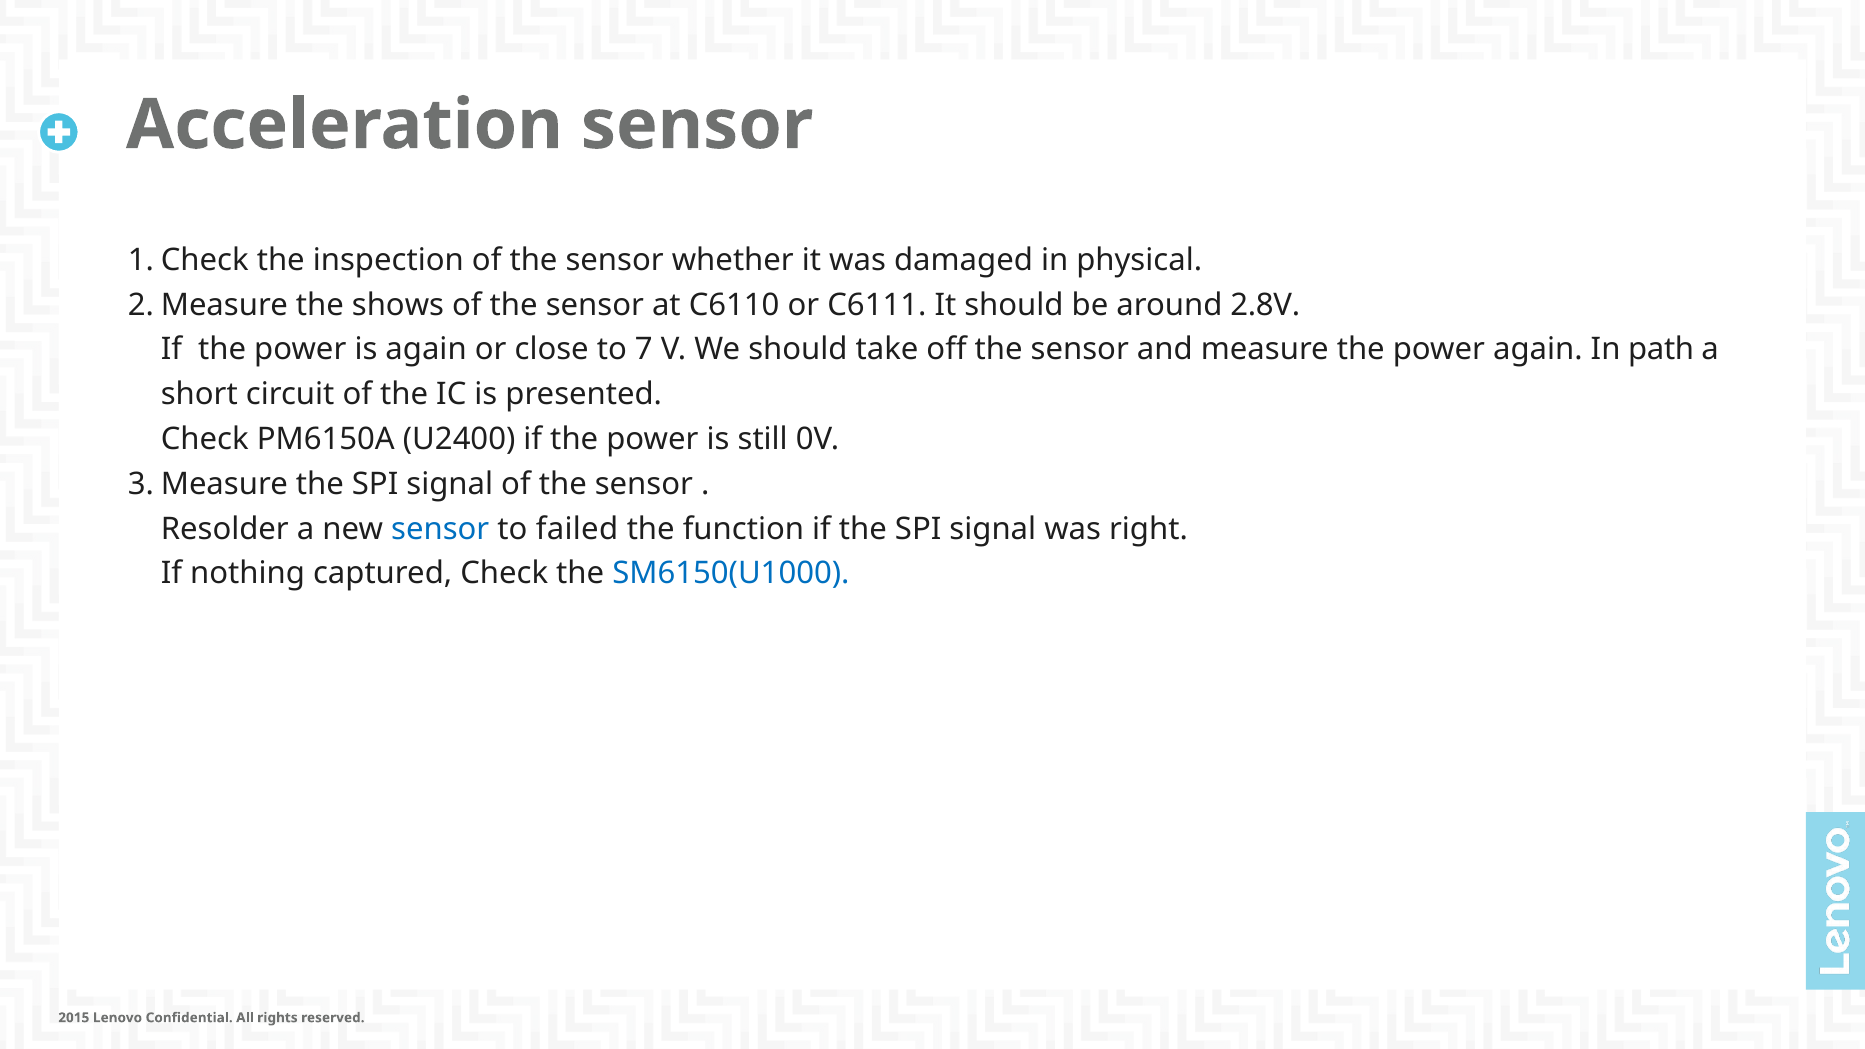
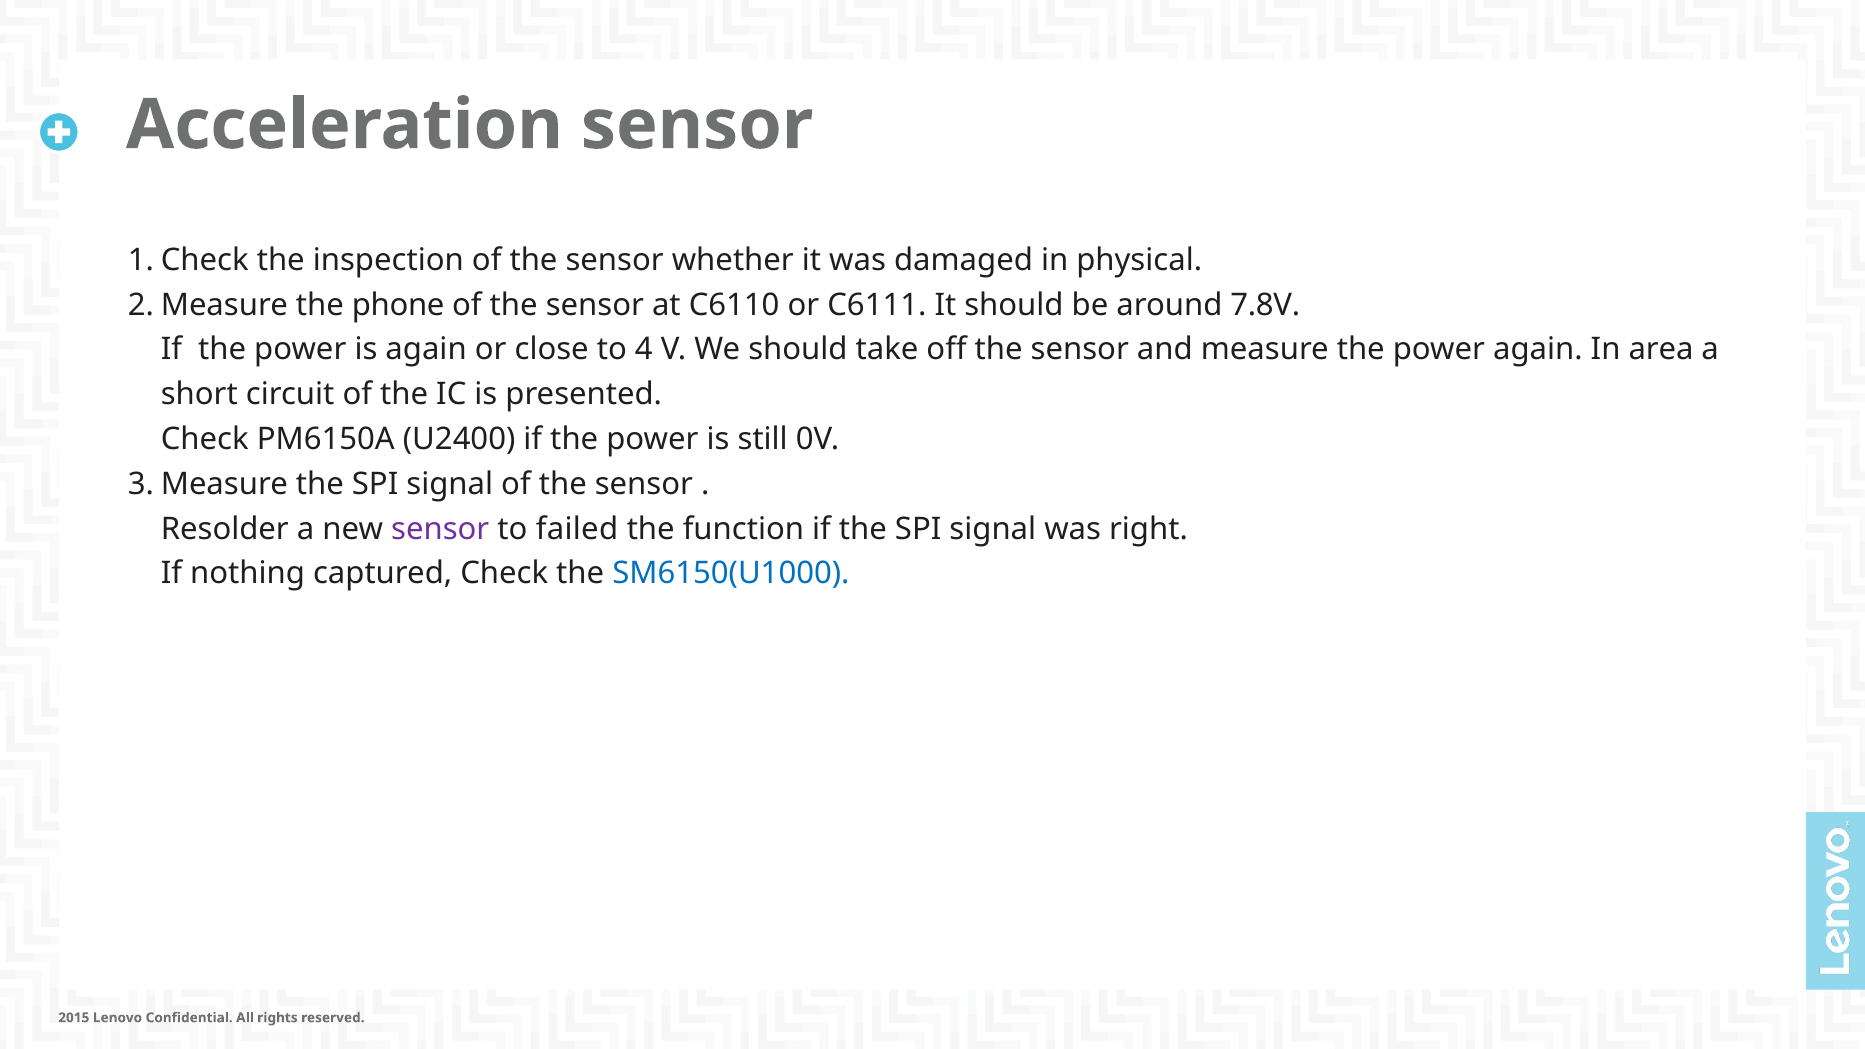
shows: shows -> phone
2.8V: 2.8V -> 7.8V
7: 7 -> 4
path: path -> area
sensor at (440, 529) colour: blue -> purple
